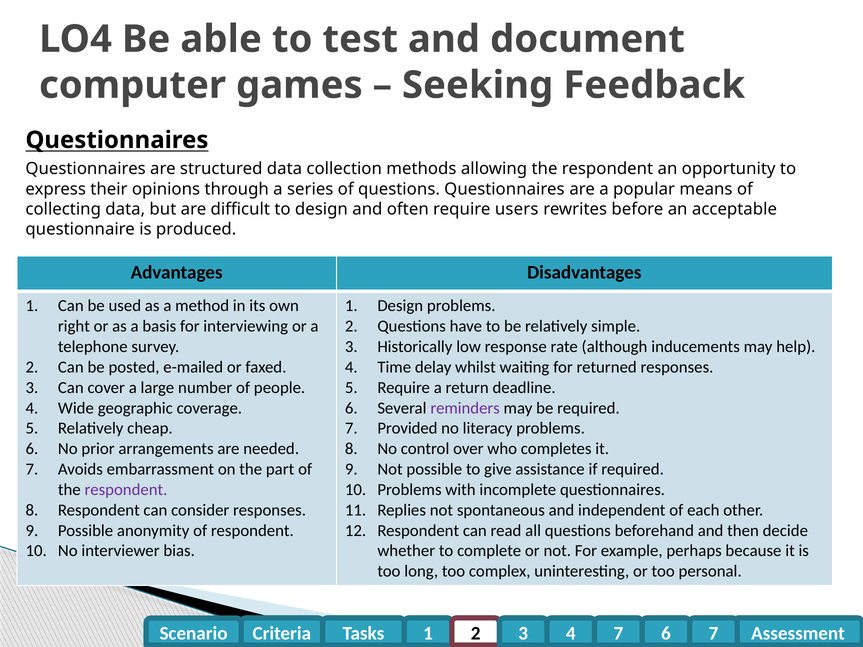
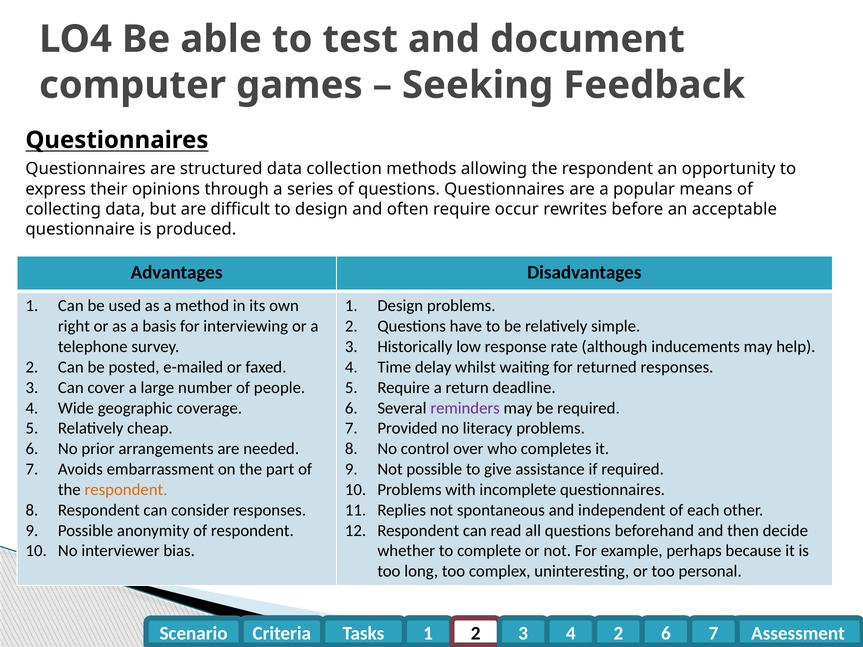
users: users -> occur
respondent at (126, 490) colour: purple -> orange
4 7: 7 -> 2
